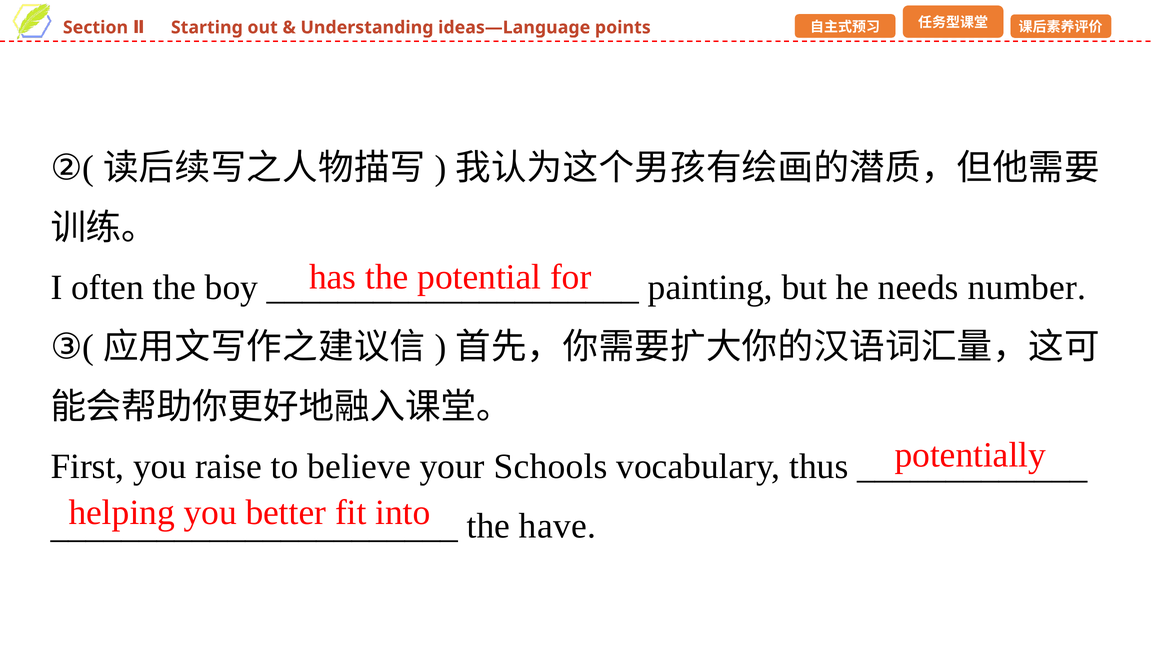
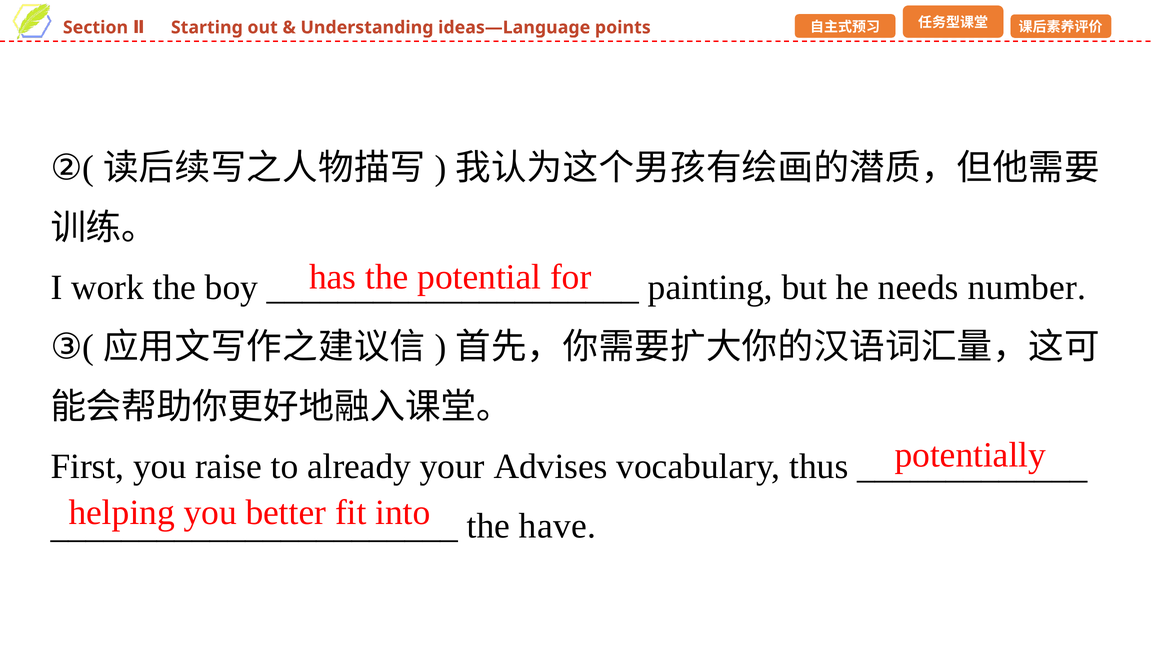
often: often -> work
believe: believe -> already
Schools: Schools -> Advises
